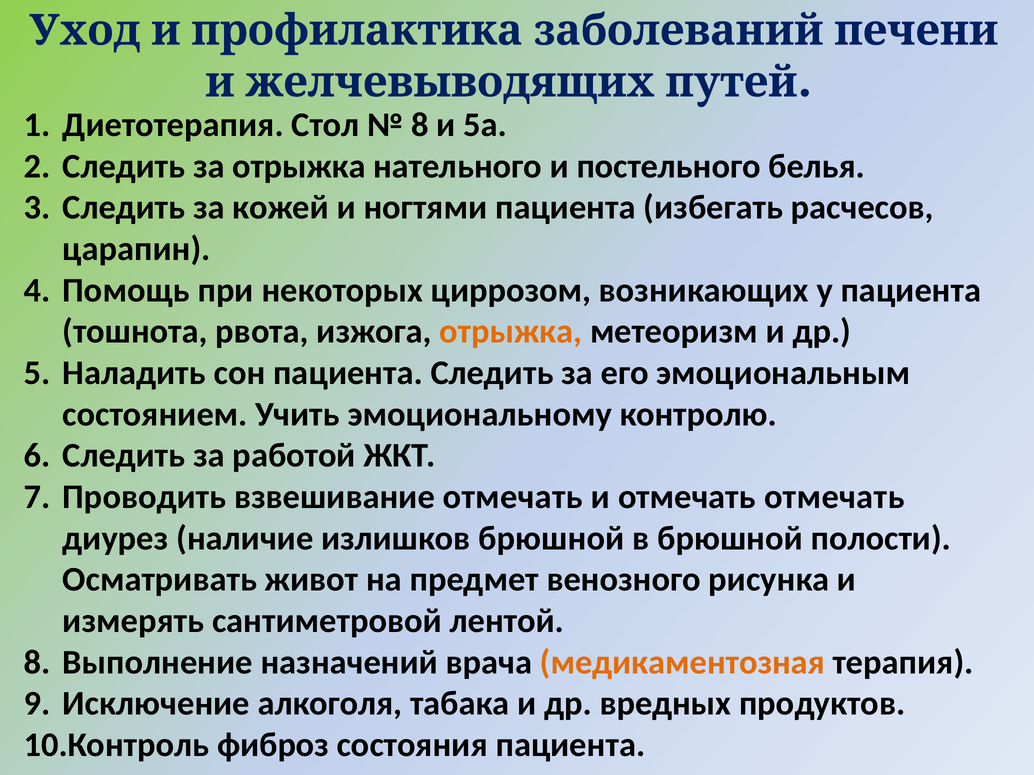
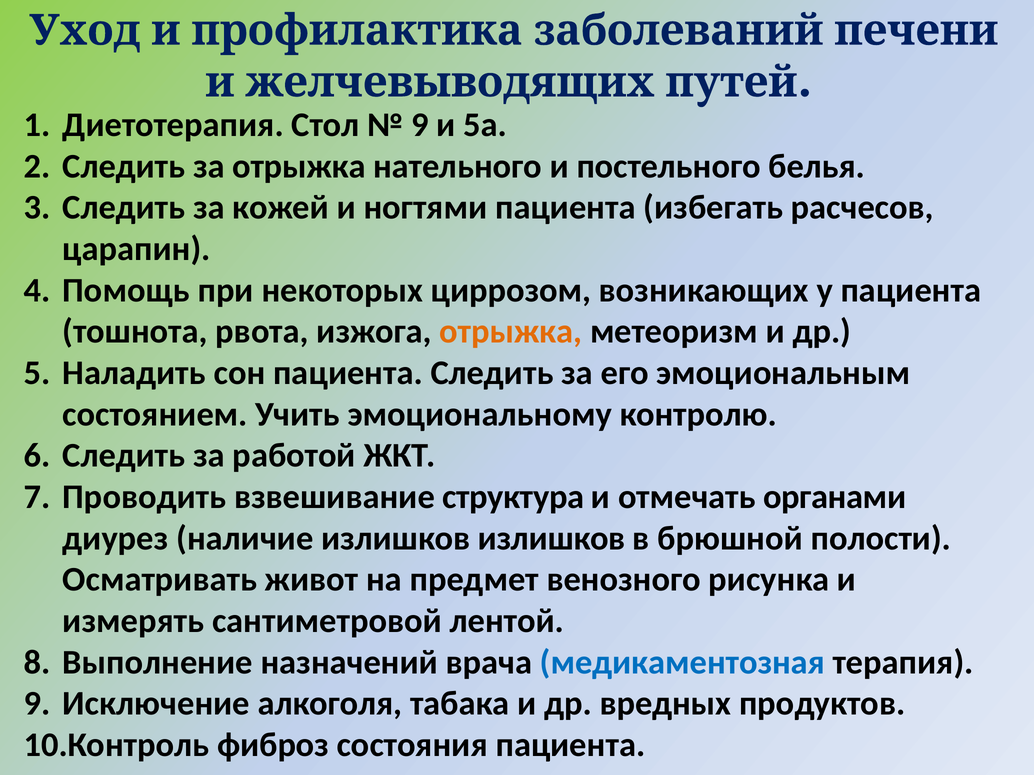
8 at (420, 125): 8 -> 9
взвешивание отмечать: отмечать -> структура
отмечать отмечать: отмечать -> органами
излишков брюшной: брюшной -> излишков
медикаментозная colour: orange -> blue
